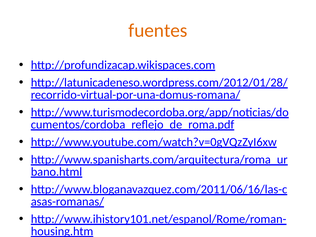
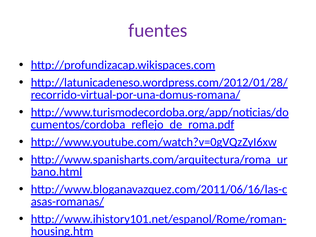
fuentes colour: orange -> purple
